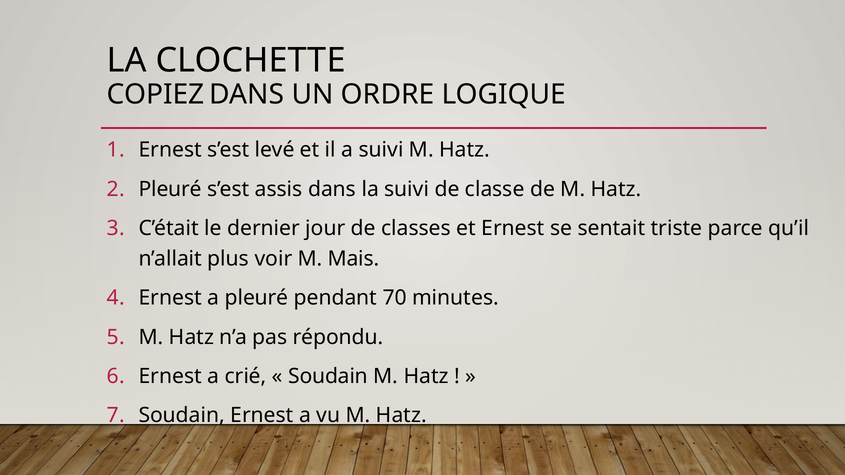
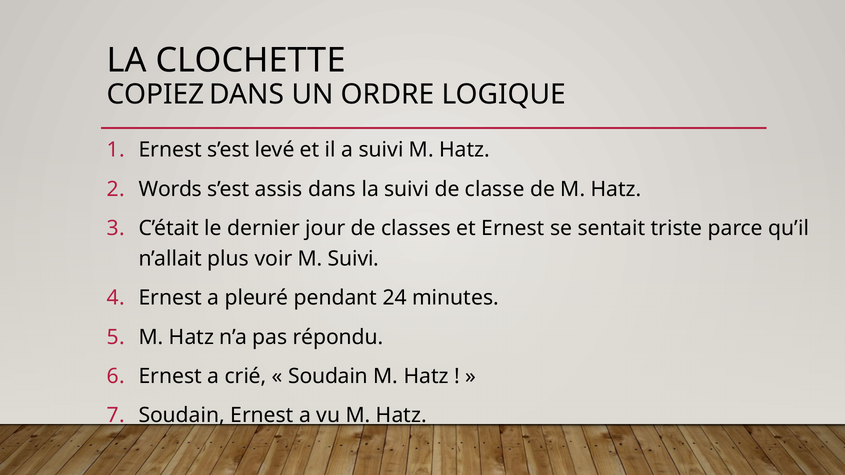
Pleuré at (170, 189): Pleuré -> Words
M Mais: Mais -> Suivi
70: 70 -> 24
